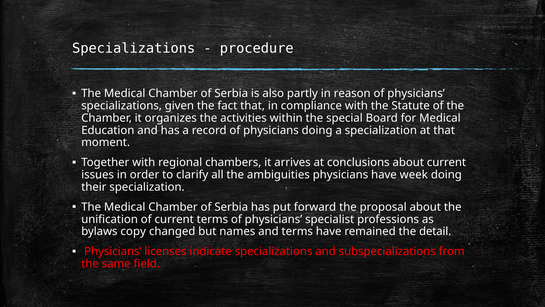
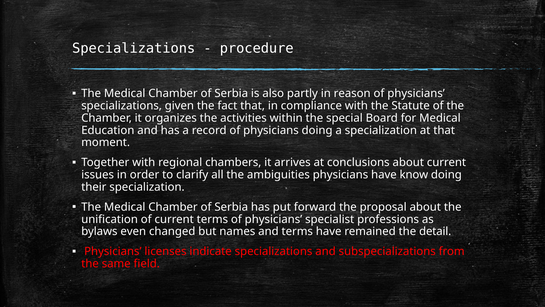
week: week -> know
copy: copy -> even
